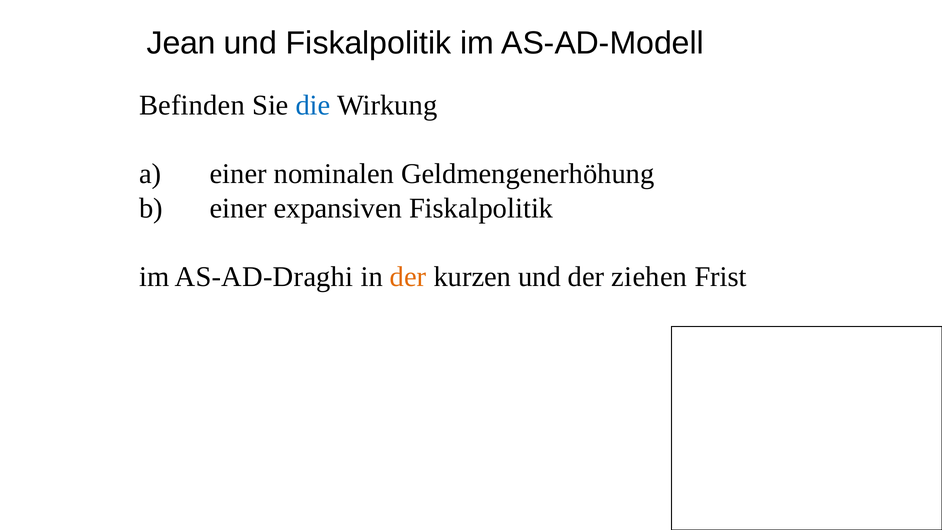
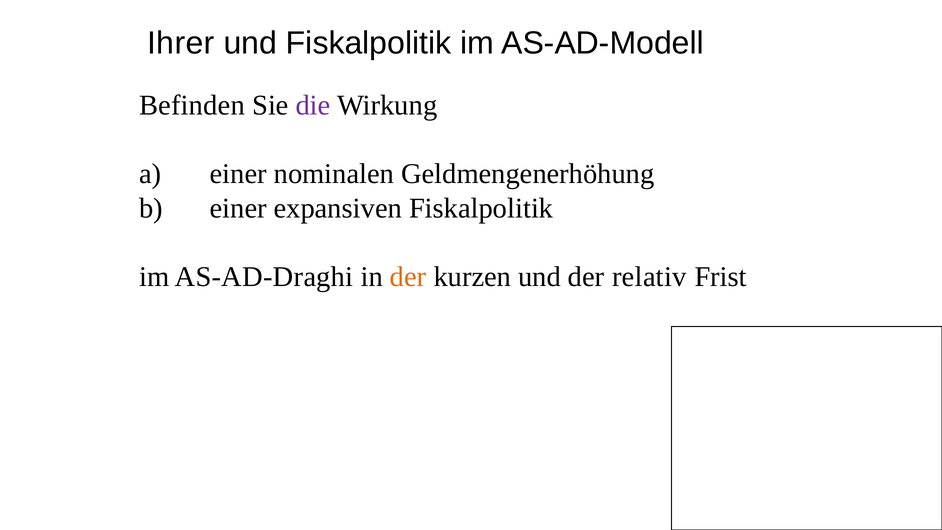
Jean: Jean -> Ihrer
die colour: blue -> purple
ziehen: ziehen -> relativ
